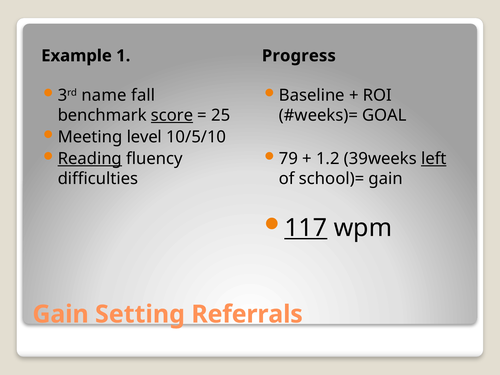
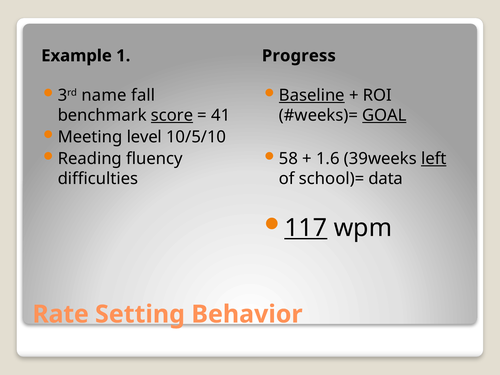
Baseline underline: none -> present
25: 25 -> 41
GOAL underline: none -> present
Reading underline: present -> none
79: 79 -> 58
1.2: 1.2 -> 1.6
school)= gain: gain -> data
Gain at (61, 314): Gain -> Rate
Referrals: Referrals -> Behavior
